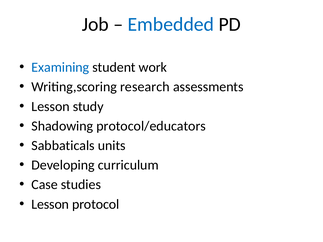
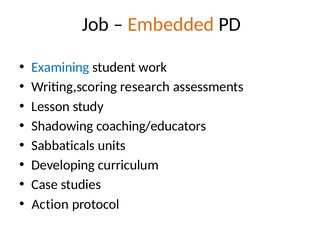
Embedded colour: blue -> orange
protocol/educators: protocol/educators -> coaching/educators
Lesson at (50, 204): Lesson -> Action
